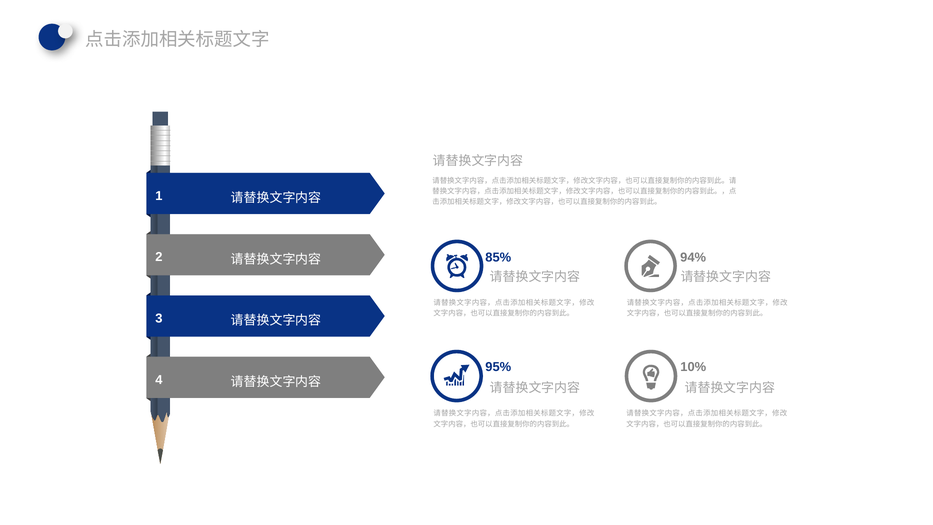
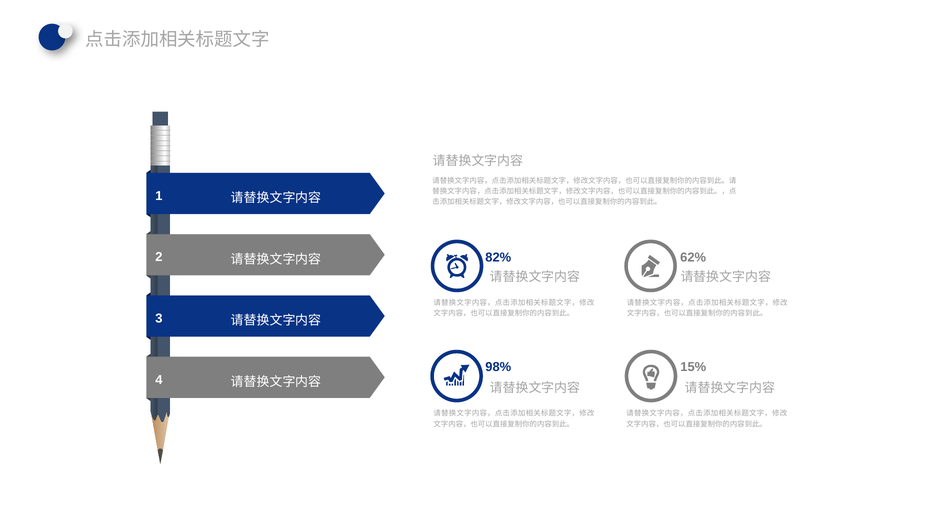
85%: 85% -> 82%
94%: 94% -> 62%
95%: 95% -> 98%
10%: 10% -> 15%
